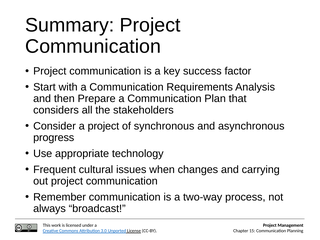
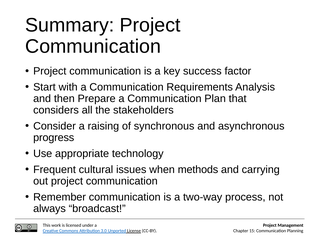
a project: project -> raising
changes: changes -> methods
